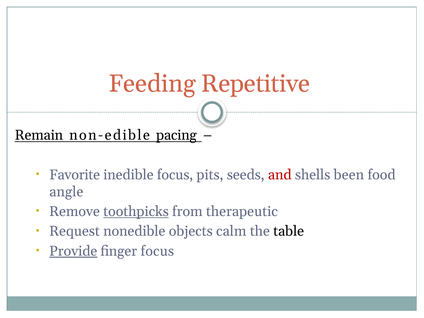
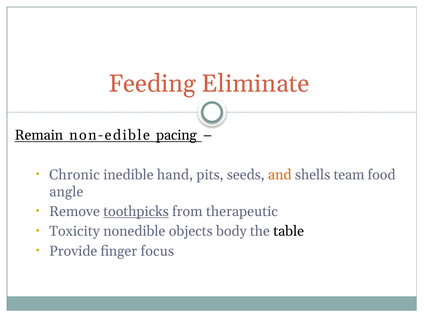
Repetitive: Repetitive -> Eliminate
Favorite: Favorite -> Chronic
inedible focus: focus -> hand
and colour: red -> orange
been: been -> team
Request: Request -> Toxicity
calm: calm -> body
Provide underline: present -> none
